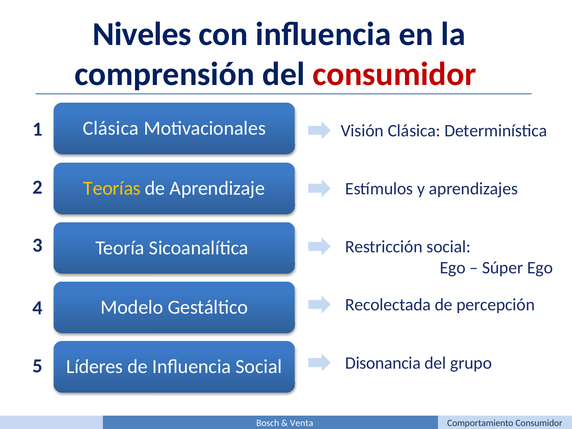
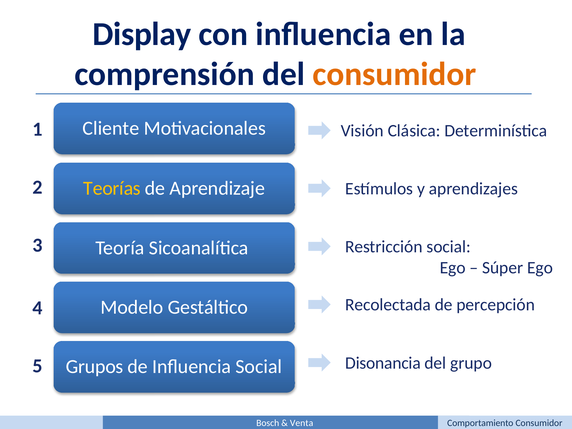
Niveles: Niveles -> Display
consumidor at (394, 74) colour: red -> orange
Clásica at (111, 128): Clásica -> Cliente
Líderes: Líderes -> Grupos
